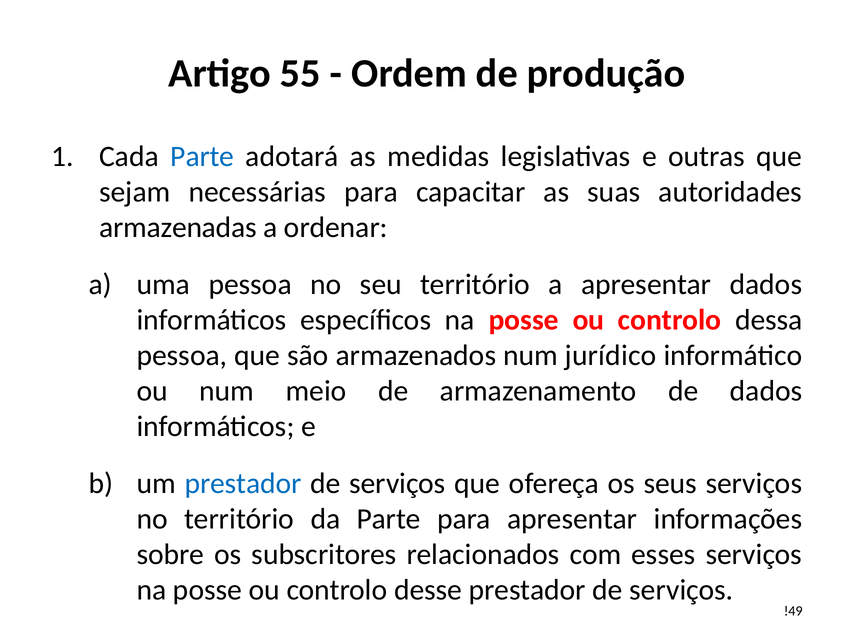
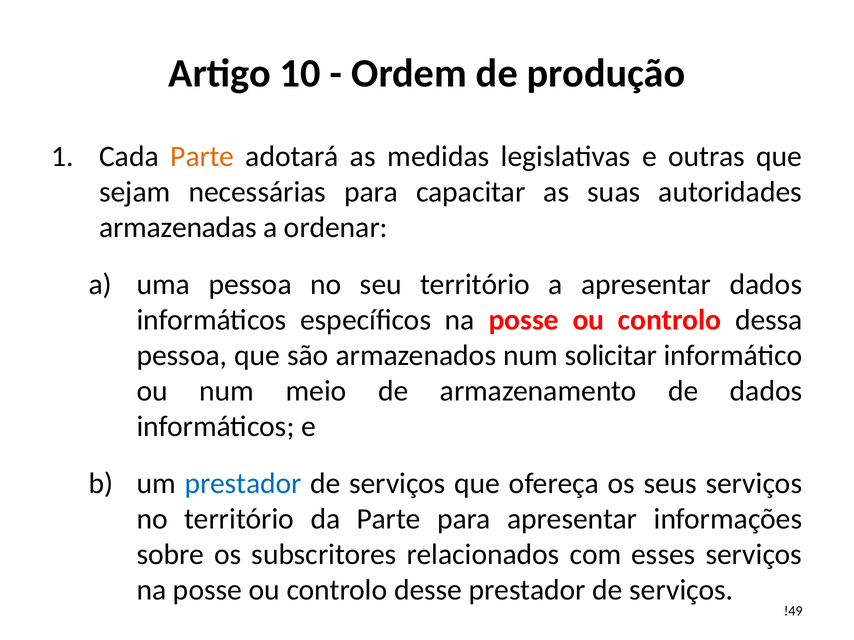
55: 55 -> 10
Parte at (202, 157) colour: blue -> orange
jurídico: jurídico -> solicitar
